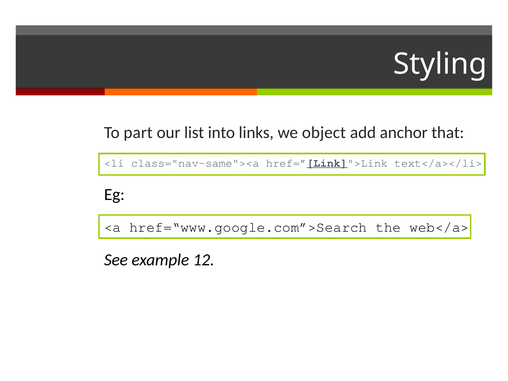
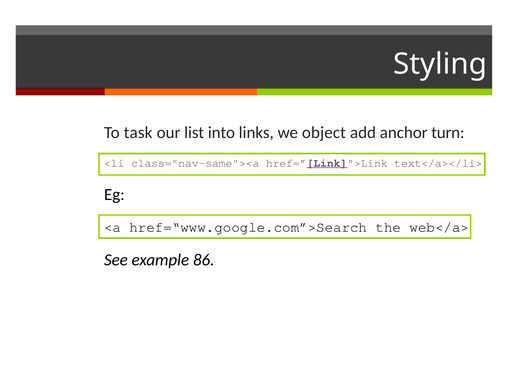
part: part -> task
that: that -> turn
12: 12 -> 86
